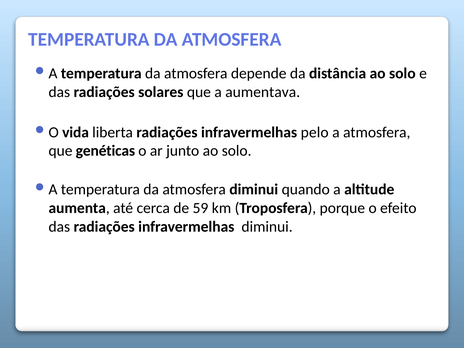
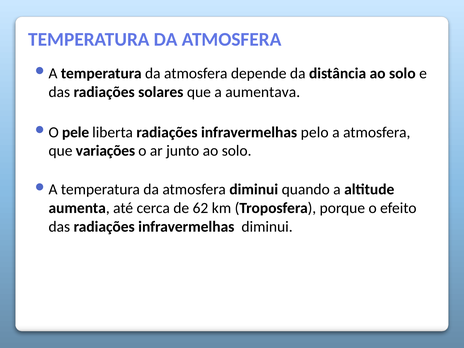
vida: vida -> pele
genéticas: genéticas -> variações
59: 59 -> 62
